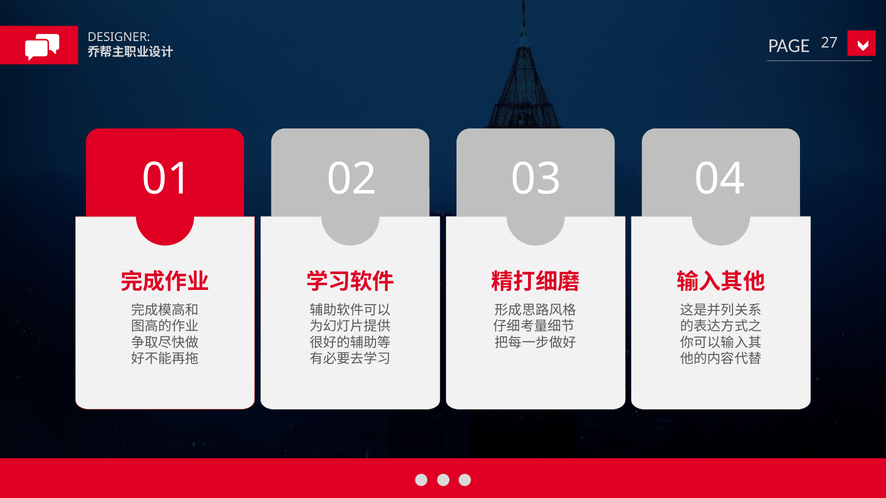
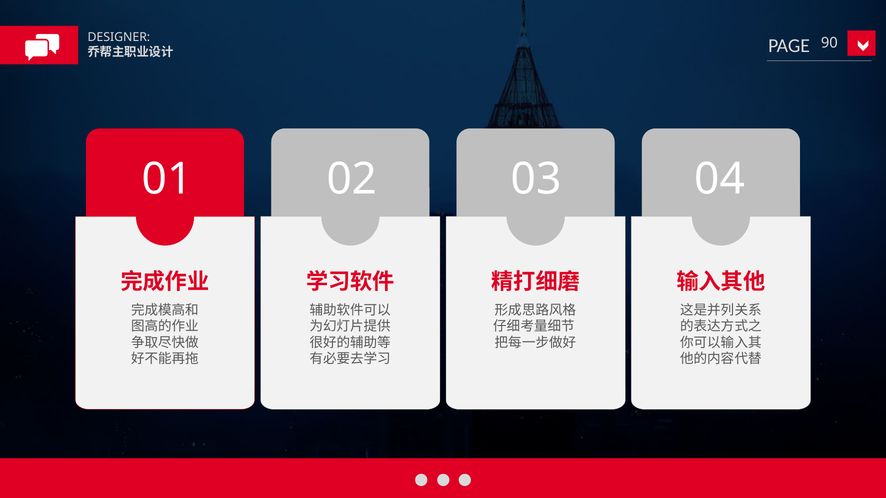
27: 27 -> 90
